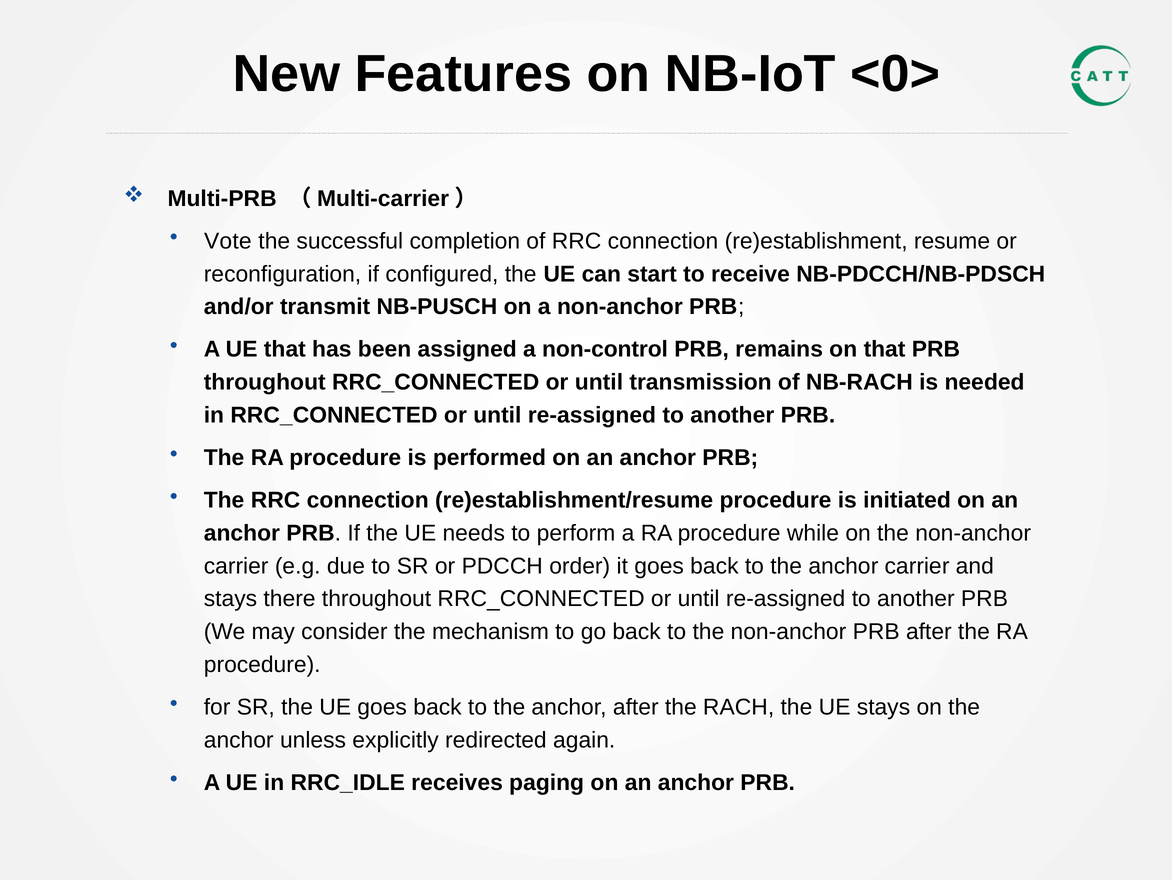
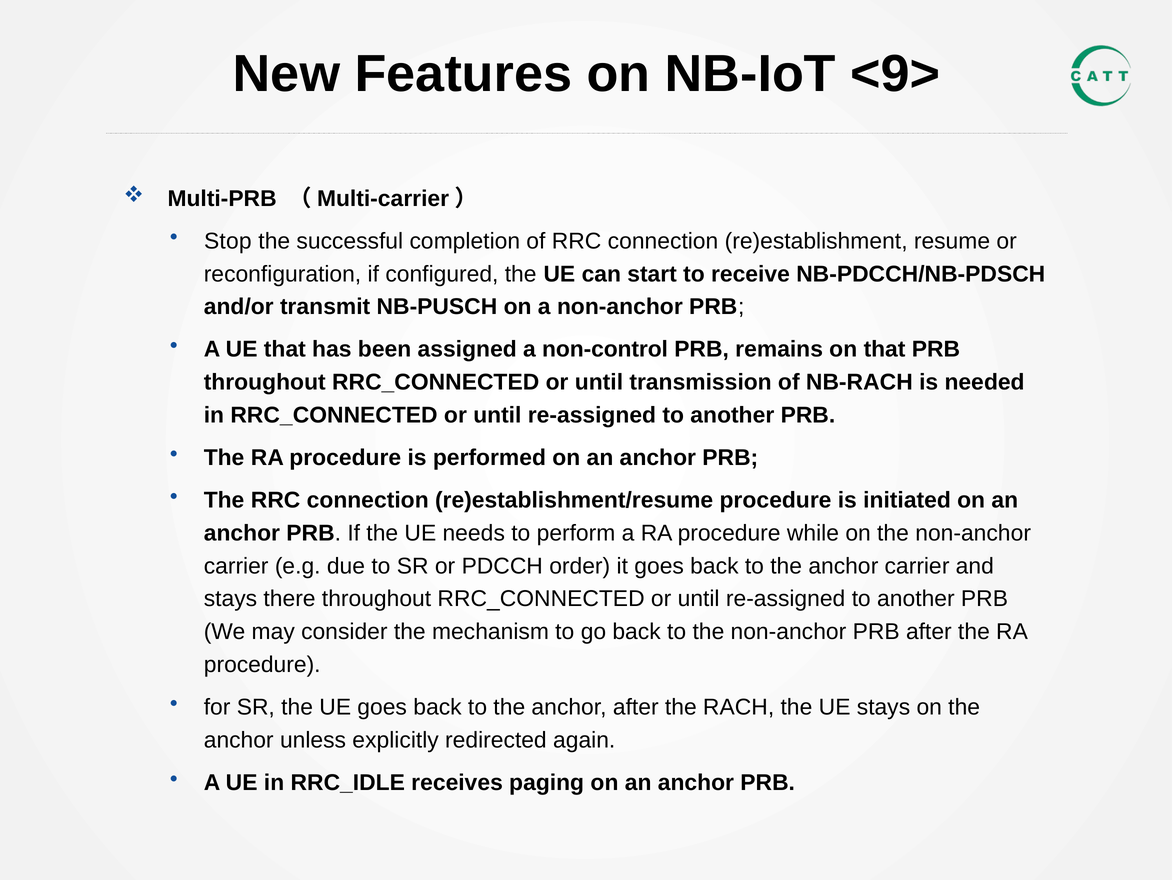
<0>: <0> -> <9>
Vote: Vote -> Stop
